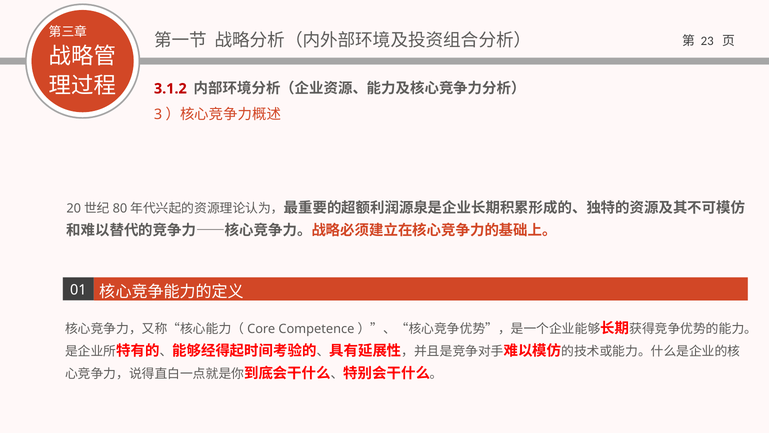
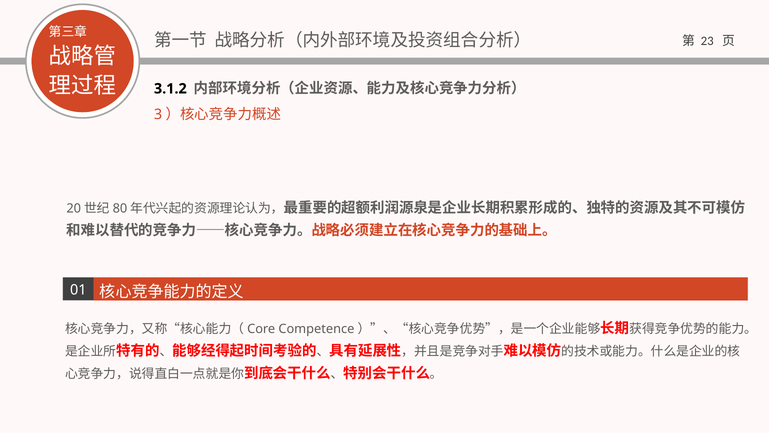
3.1.2 colour: red -> black
